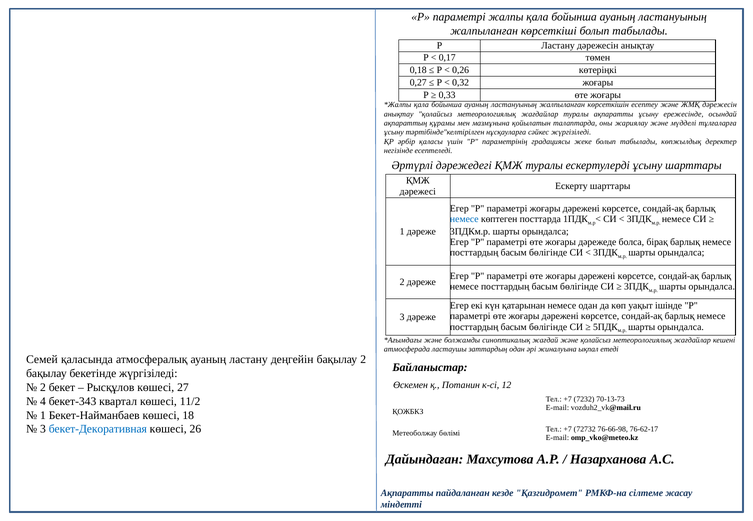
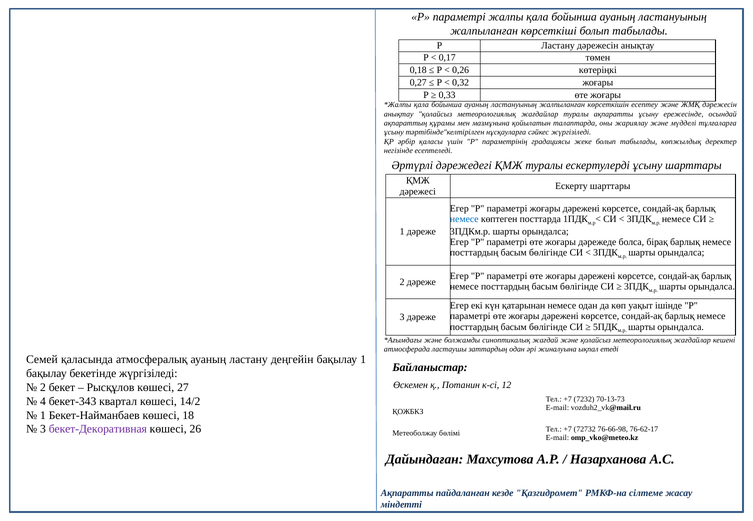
бақылау 2: 2 -> 1
11/2: 11/2 -> 14/2
бекет-Декоративная colour: blue -> purple
